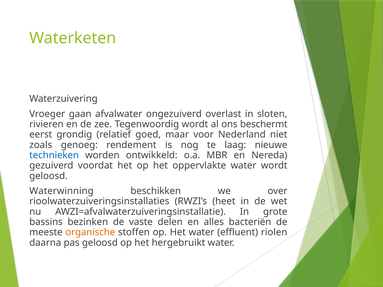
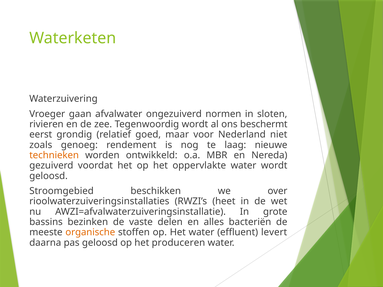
overlast: overlast -> normen
technieken colour: blue -> orange
Waterwinning: Waterwinning -> Stroomgebied
riolen: riolen -> levert
hergebruikt: hergebruikt -> produceren
